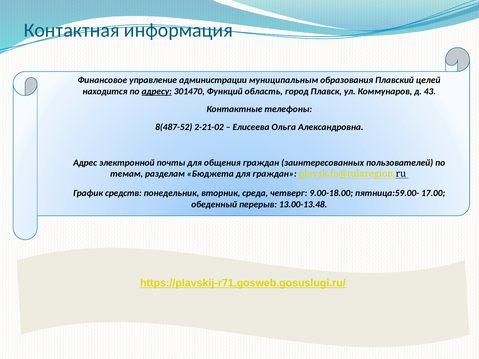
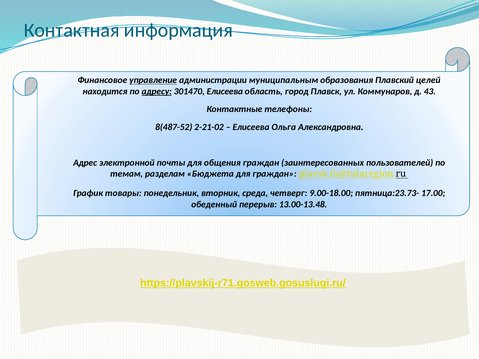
управление underline: none -> present
301470 Функций: Функций -> Елисеева
средств: средств -> товары
пятница:59.00-: пятница:59.00- -> пятница:23.73-
